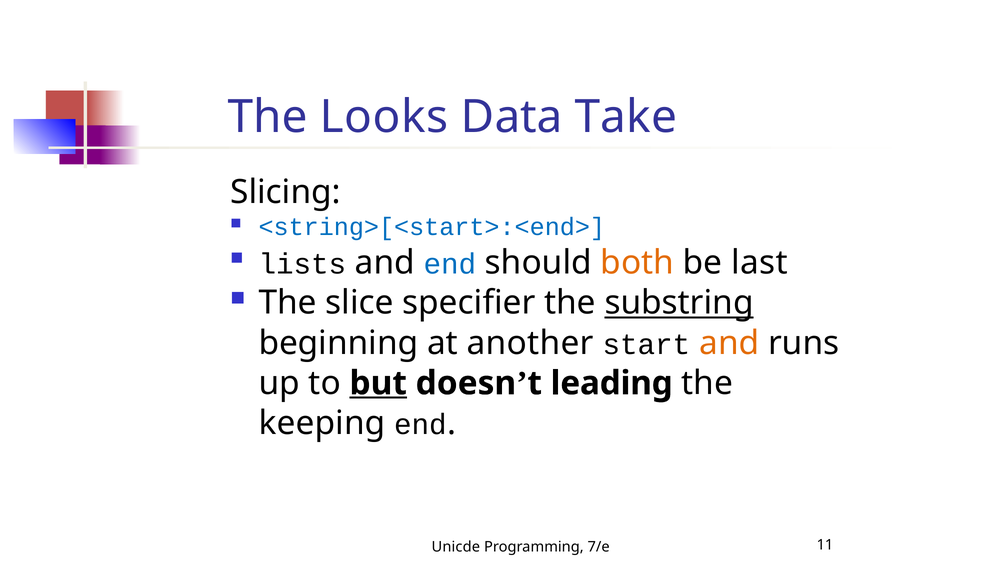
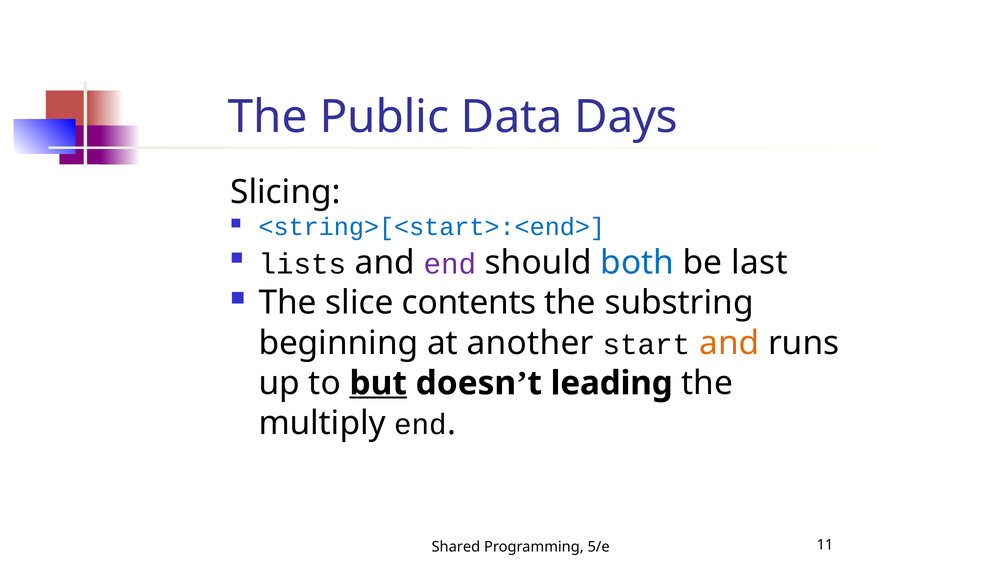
Looks: Looks -> Public
Take: Take -> Days
end at (450, 264) colour: blue -> purple
both colour: orange -> blue
specifier: specifier -> contents
substring underline: present -> none
keeping: keeping -> multiply
Unicde: Unicde -> Shared
7/e: 7/e -> 5/e
